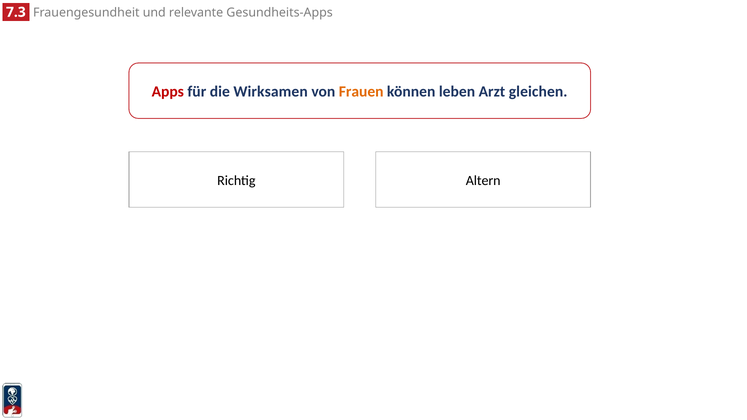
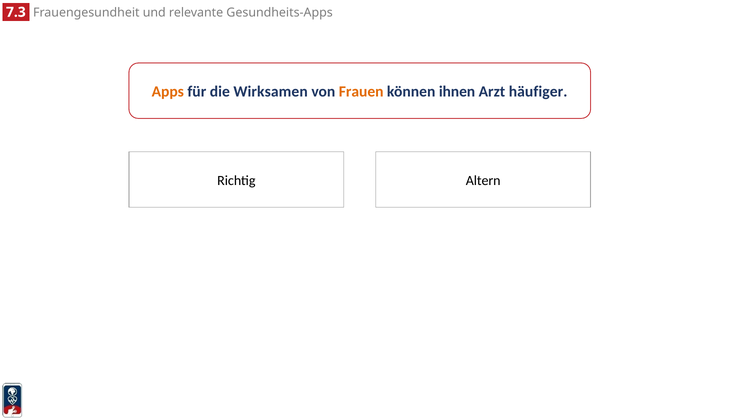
Apps colour: red -> orange
leben: leben -> ihnen
gleichen: gleichen -> häufiger
